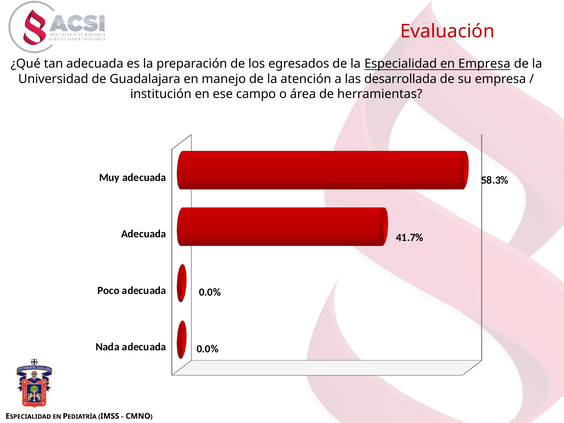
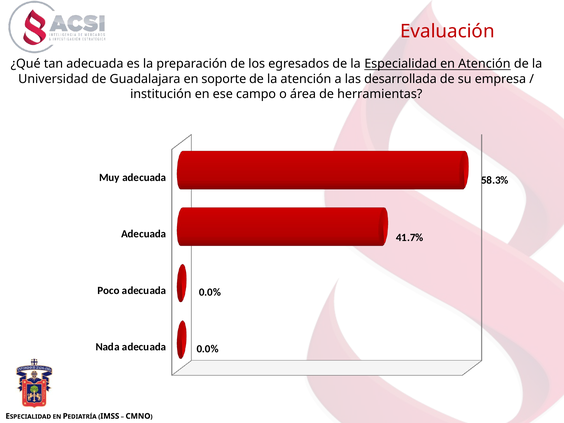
en Empresa: Empresa -> Atención
manejo: manejo -> soporte
